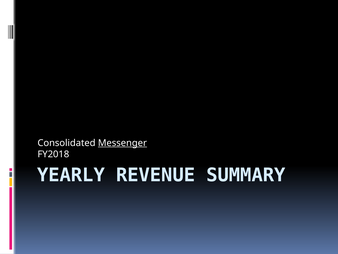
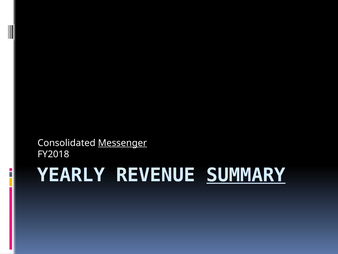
SUMMARY underline: none -> present
